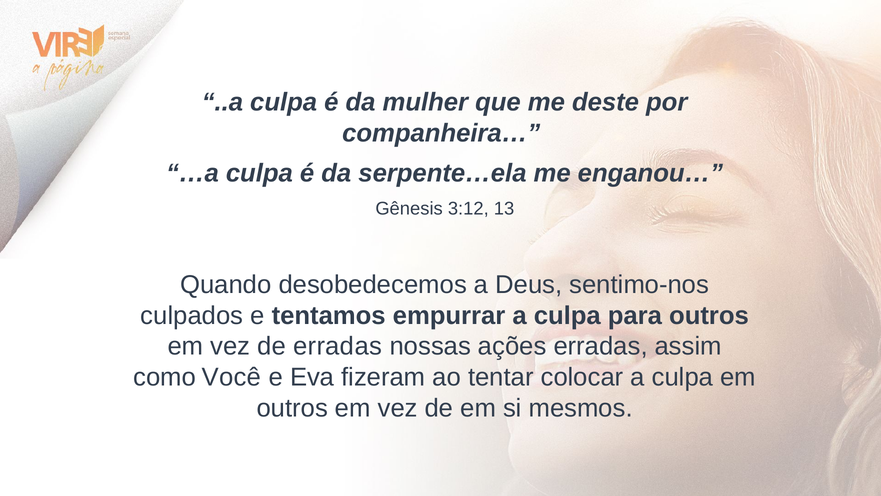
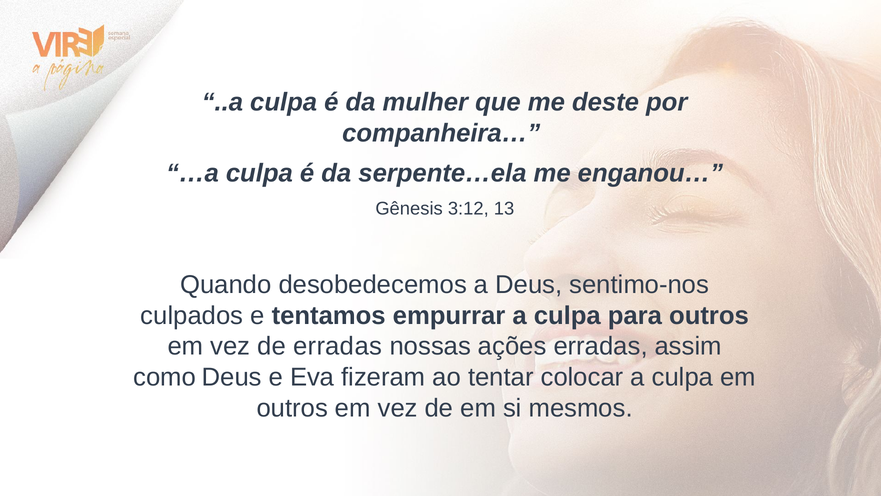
como Você: Você -> Deus
